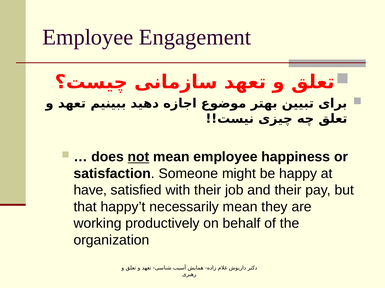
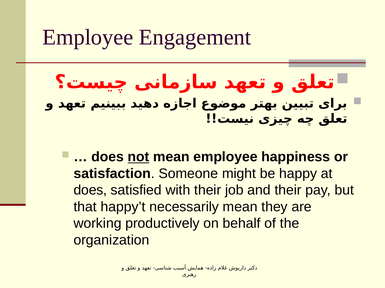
have at (90, 191): have -> does
